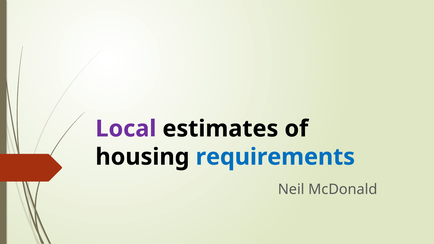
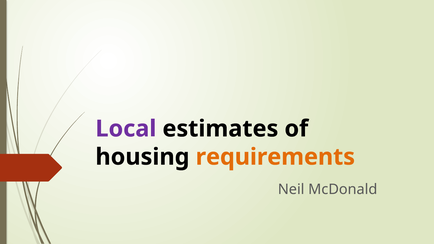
requirements colour: blue -> orange
